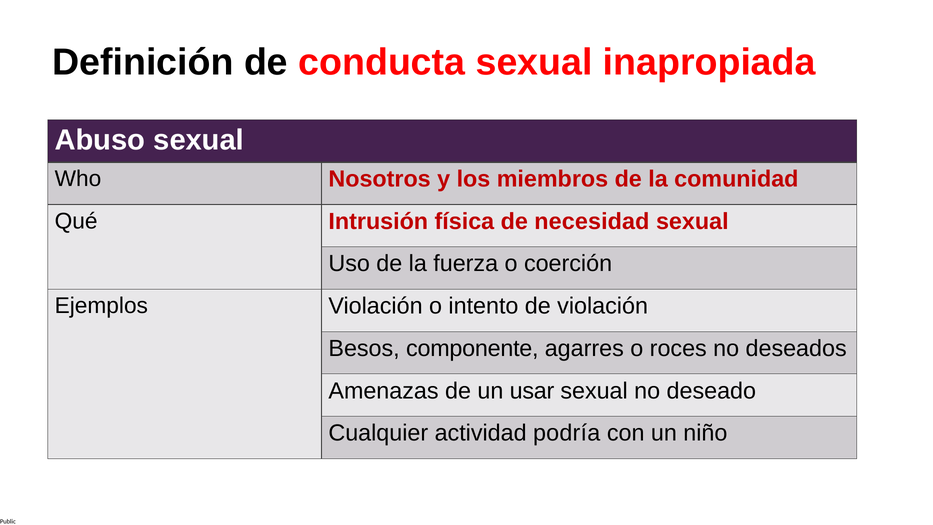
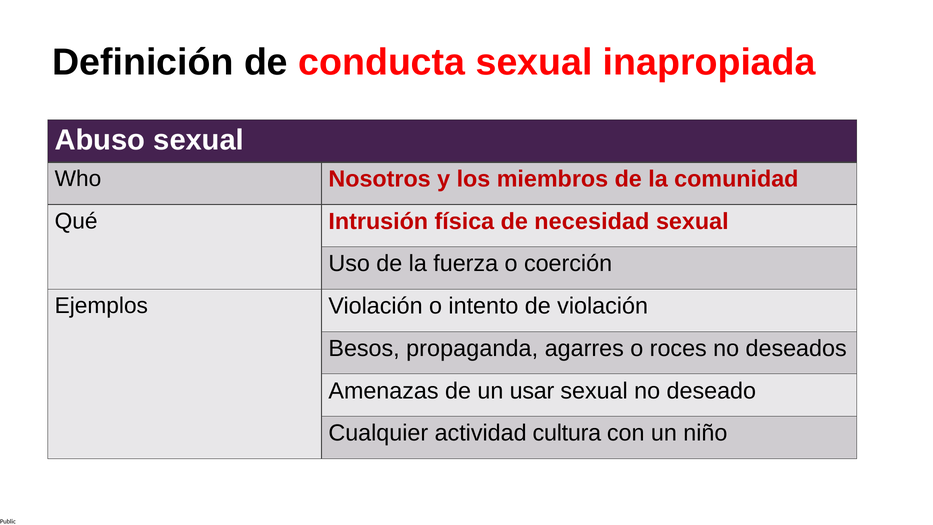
componente: componente -> propaganda
podría: podría -> cultura
